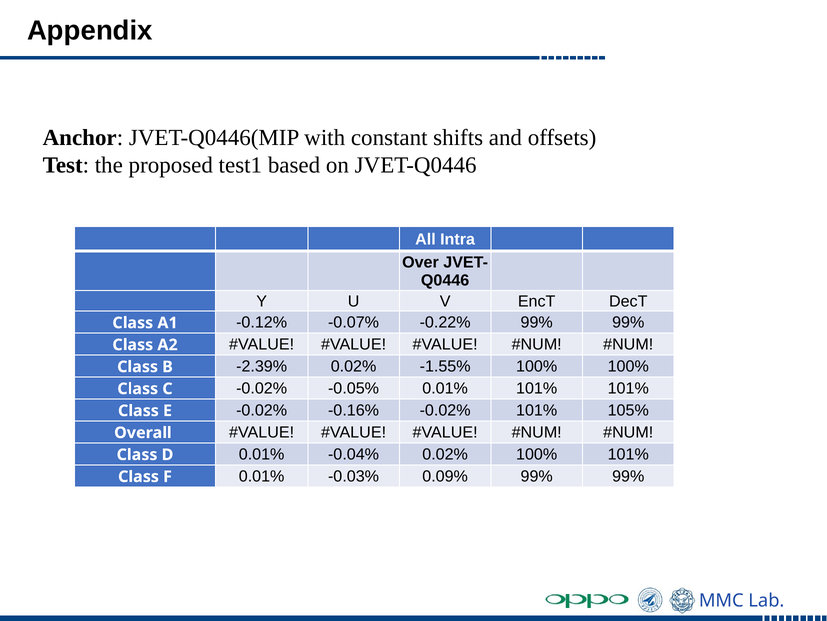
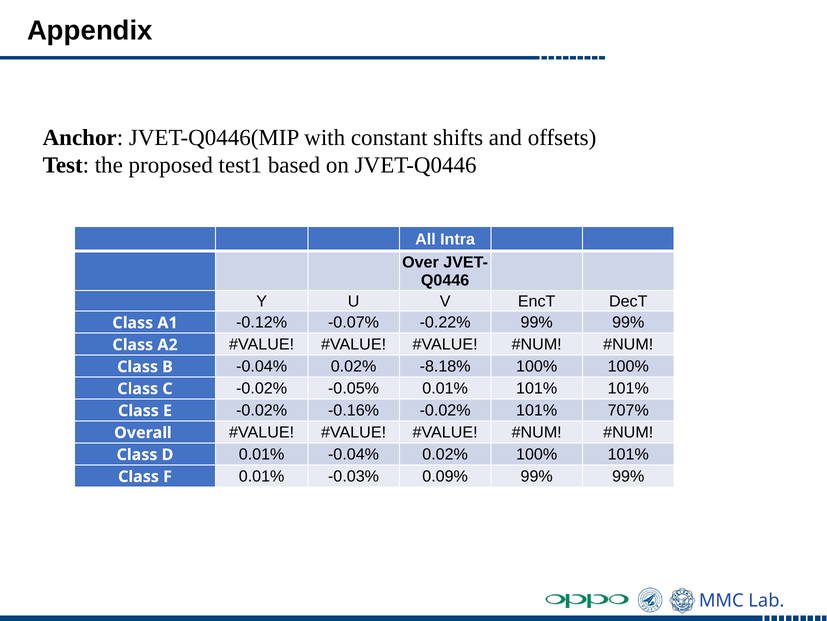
-2.39% at (262, 366): -2.39% -> -0.04%
-1.55%: -1.55% -> -8.18%
105%: 105% -> 707%
